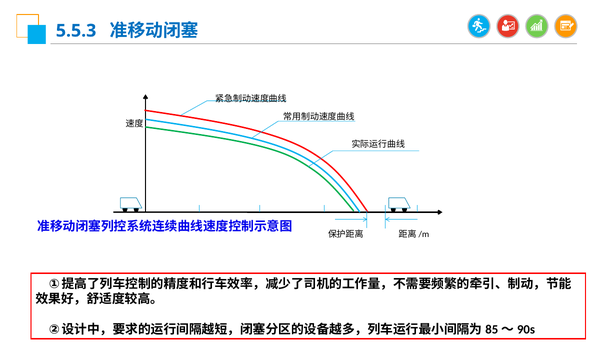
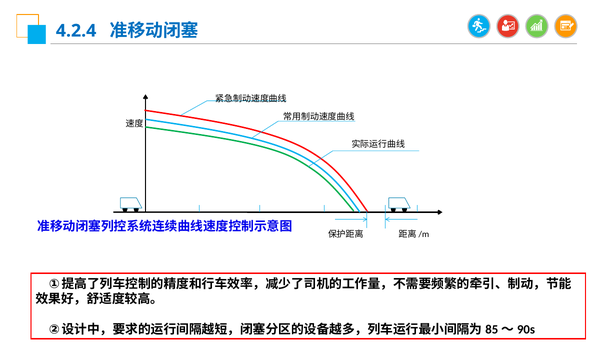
5.5.3: 5.5.3 -> 4.2.4
